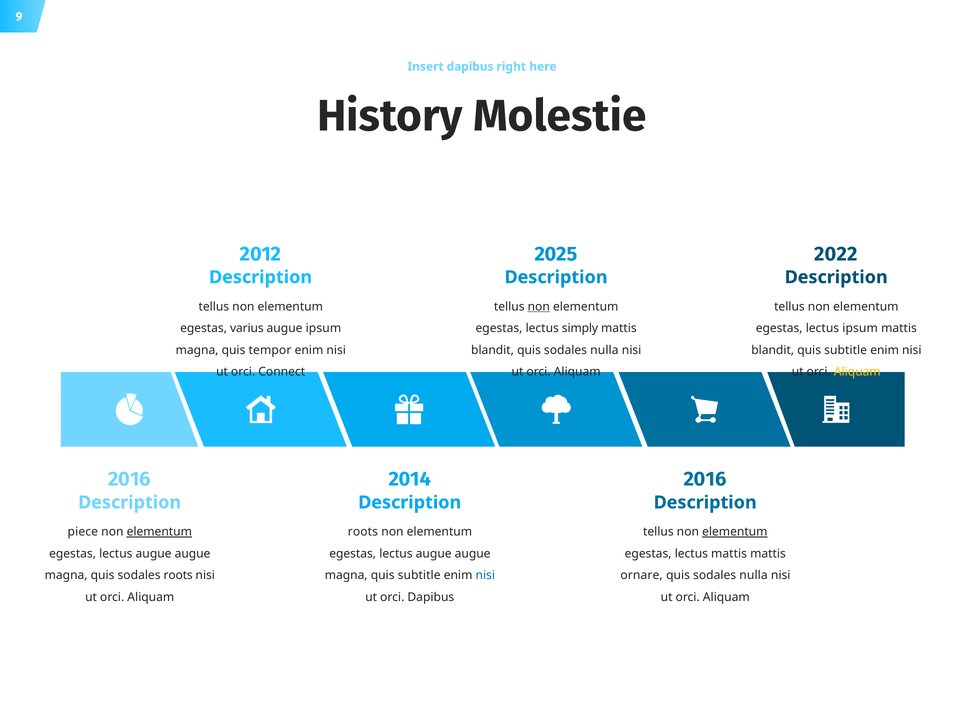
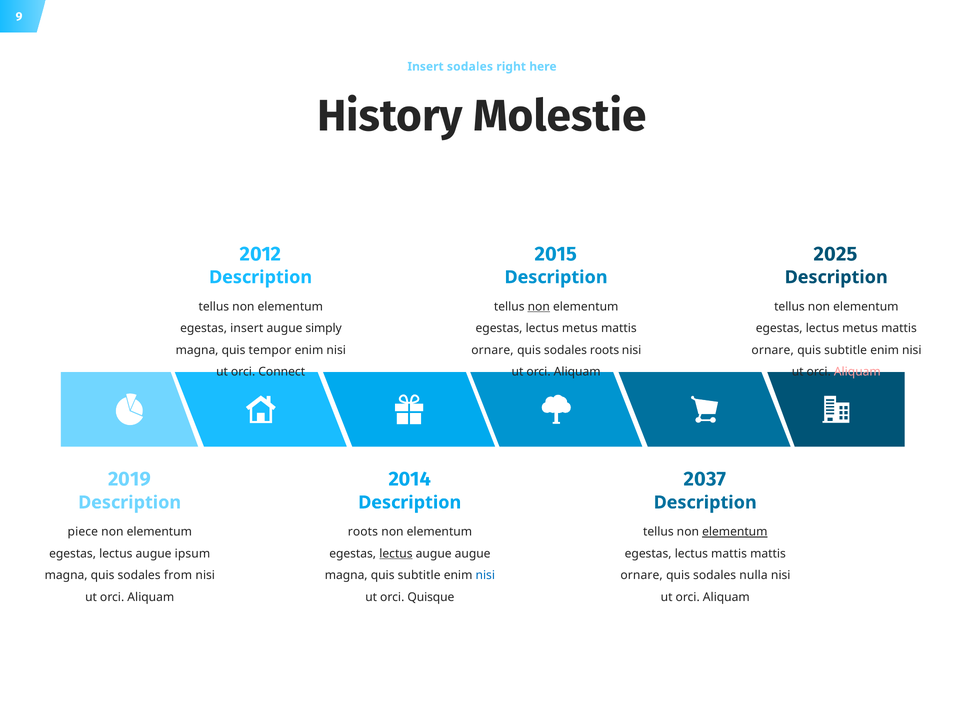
Insert dapibus: dapibus -> sodales
2025: 2025 -> 2015
2022: 2022 -> 2025
egestas varius: varius -> insert
augue ipsum: ipsum -> simply
simply at (580, 328): simply -> metus
ipsum at (860, 328): ipsum -> metus
blandit at (493, 350): blandit -> ornare
nulla at (604, 350): nulla -> roots
blandit at (773, 350): blandit -> ornare
Aliquam at (857, 372) colour: yellow -> pink
2016 at (129, 479): 2016 -> 2019
2014 2016: 2016 -> 2037
elementum at (159, 532) underline: present -> none
augue at (193, 554): augue -> ipsum
lectus at (396, 554) underline: none -> present
sodales roots: roots -> from
orci Dapibus: Dapibus -> Quisque
